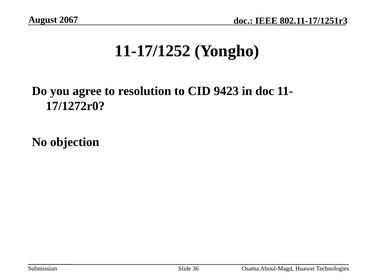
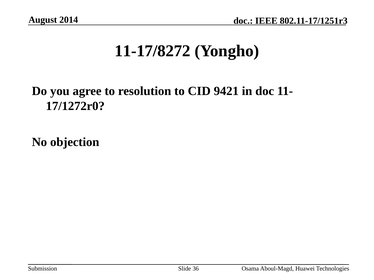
2067: 2067 -> 2014
11-17/1252: 11-17/1252 -> 11-17/8272
9423: 9423 -> 9421
